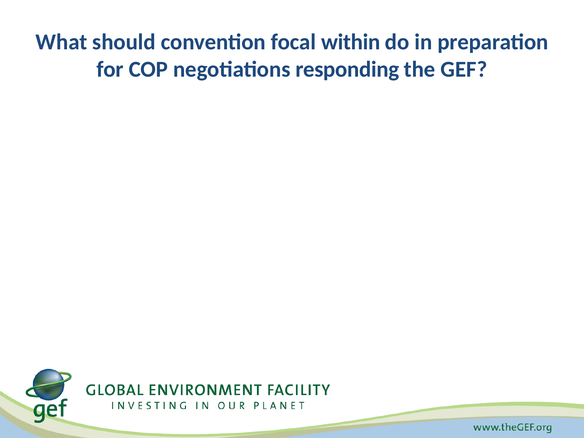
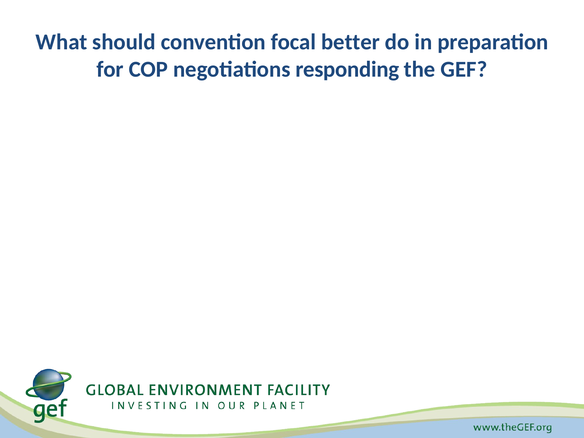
within: within -> better
